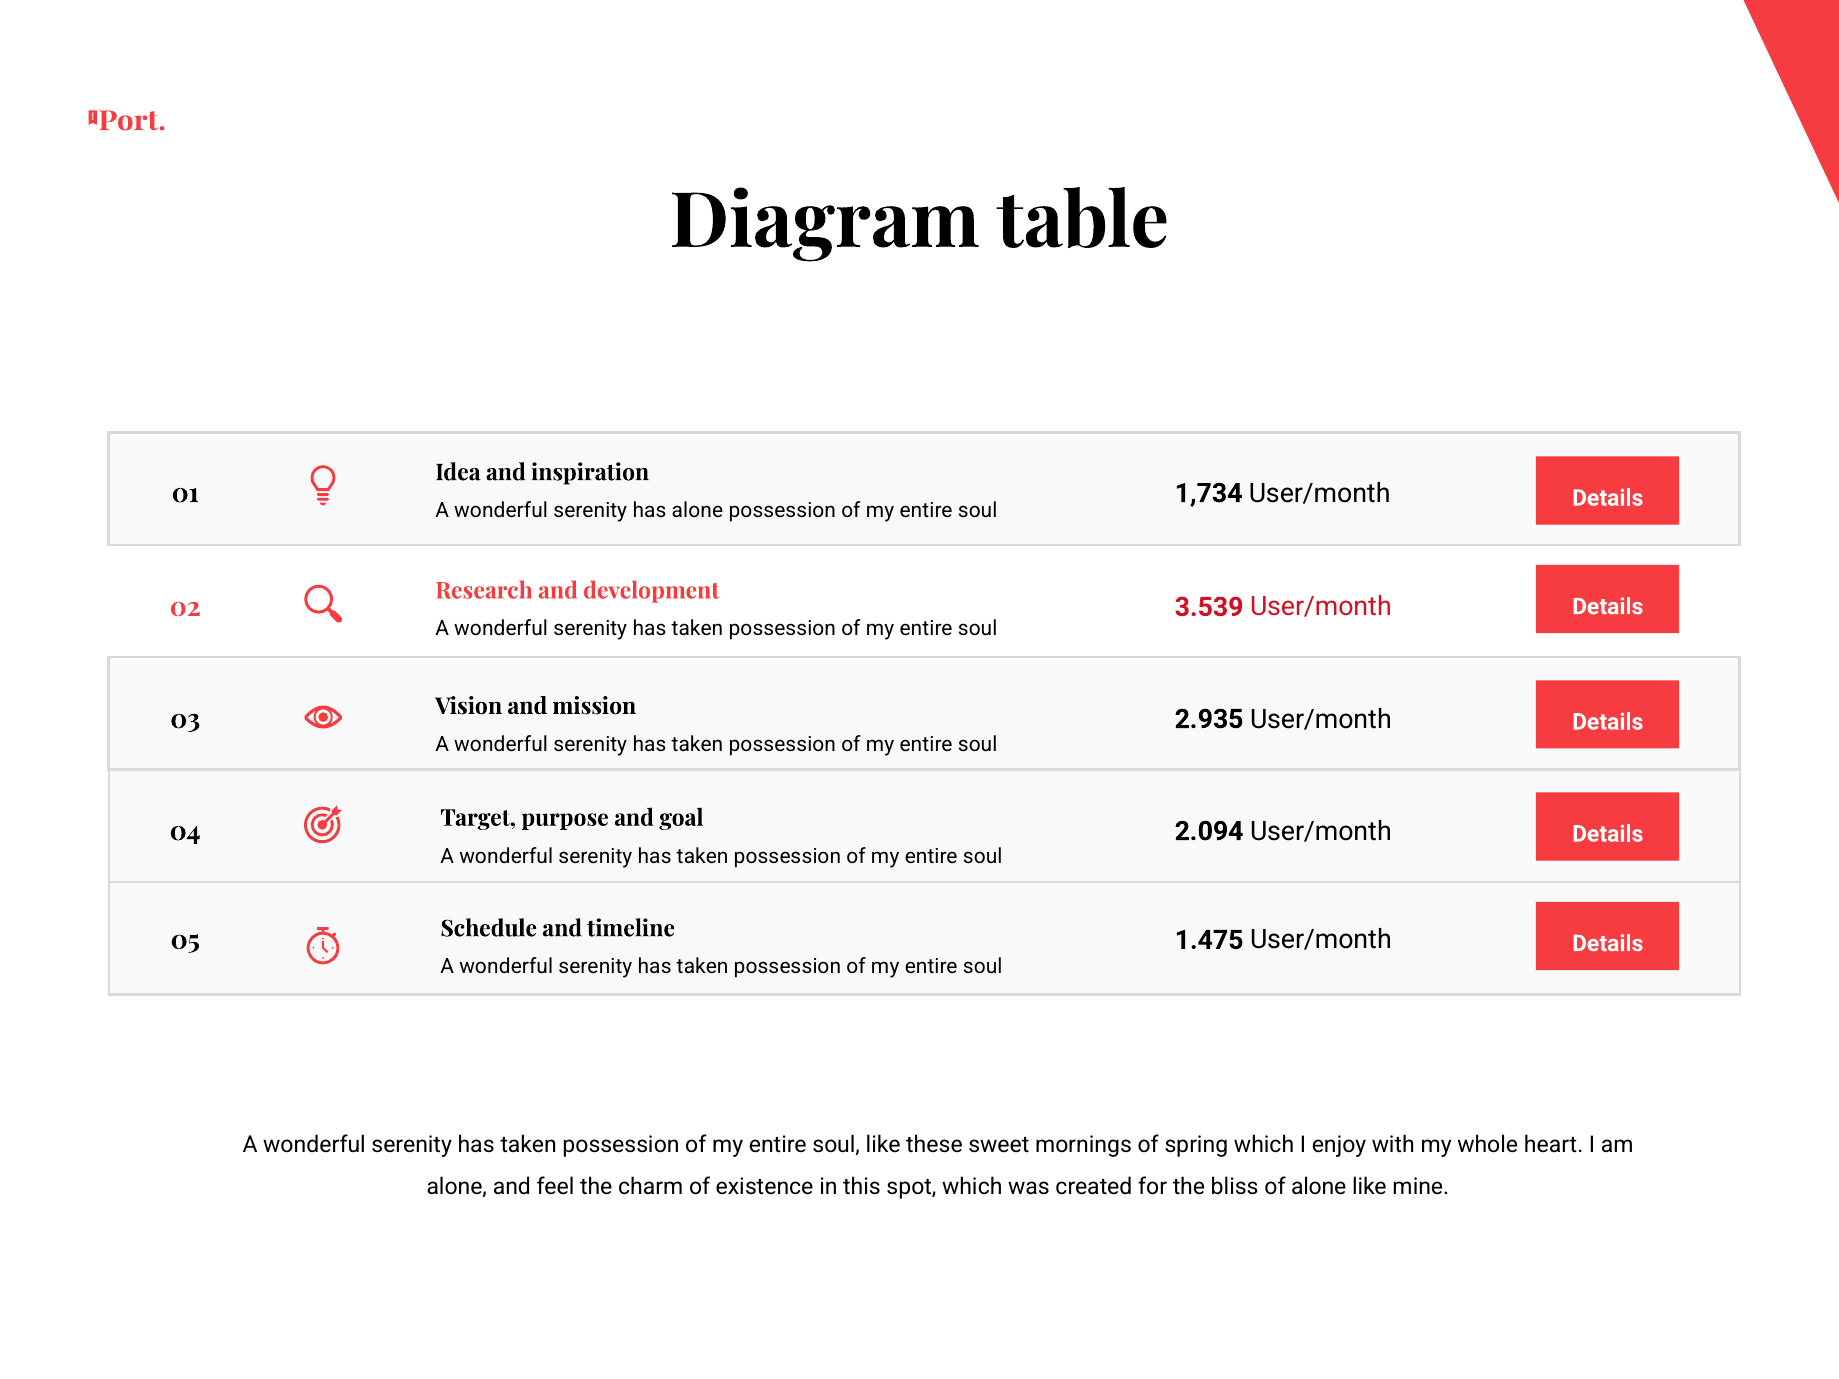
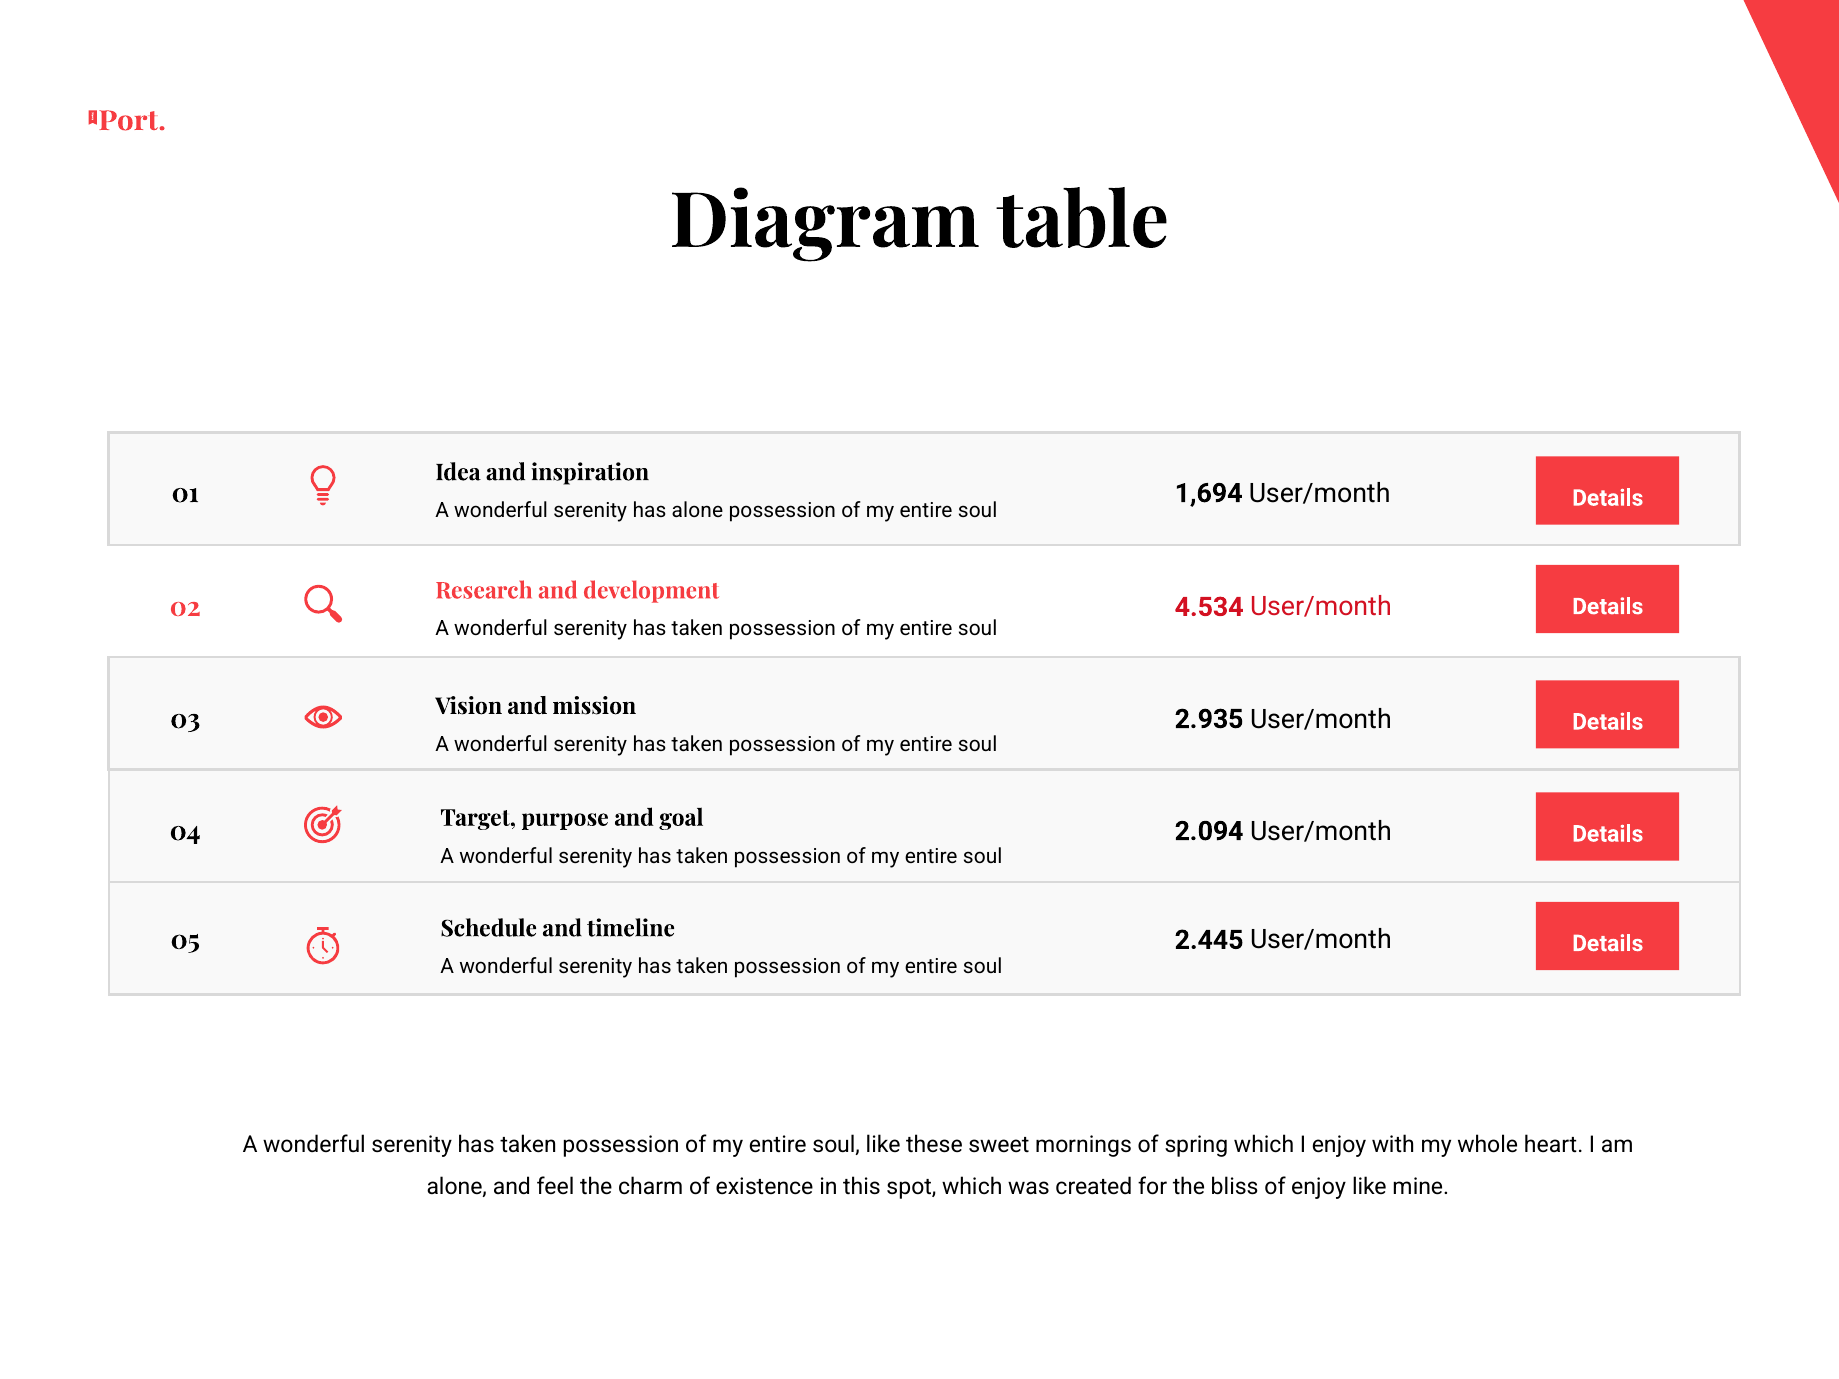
1,734: 1,734 -> 1,694
3.539: 3.539 -> 4.534
1.475: 1.475 -> 2.445
of alone: alone -> enjoy
